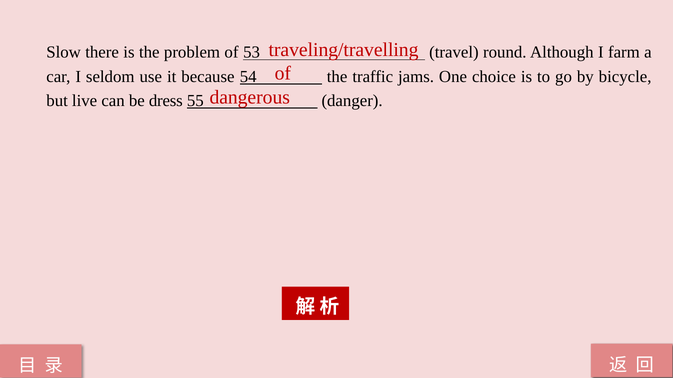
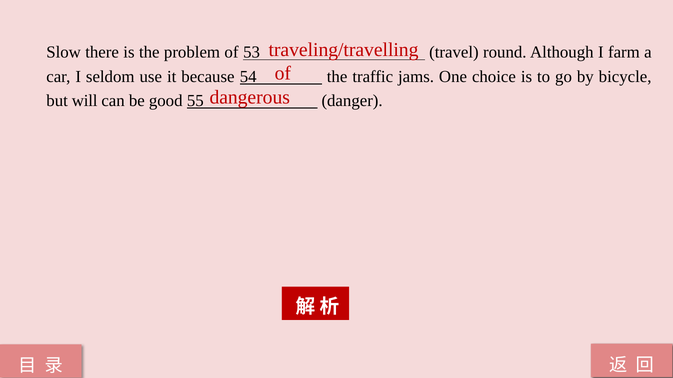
live: live -> will
dress: dress -> good
